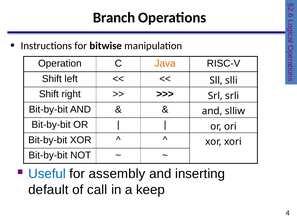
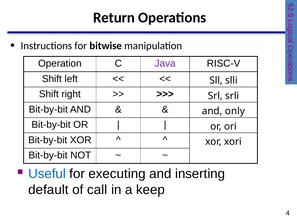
Branch: Branch -> Return
Java colour: orange -> purple
slliw: slliw -> only
assembly: assembly -> executing
